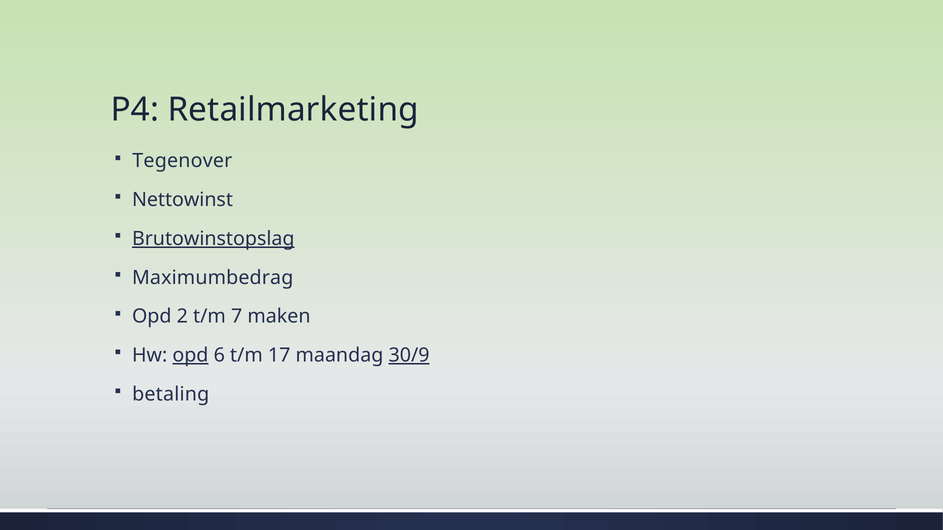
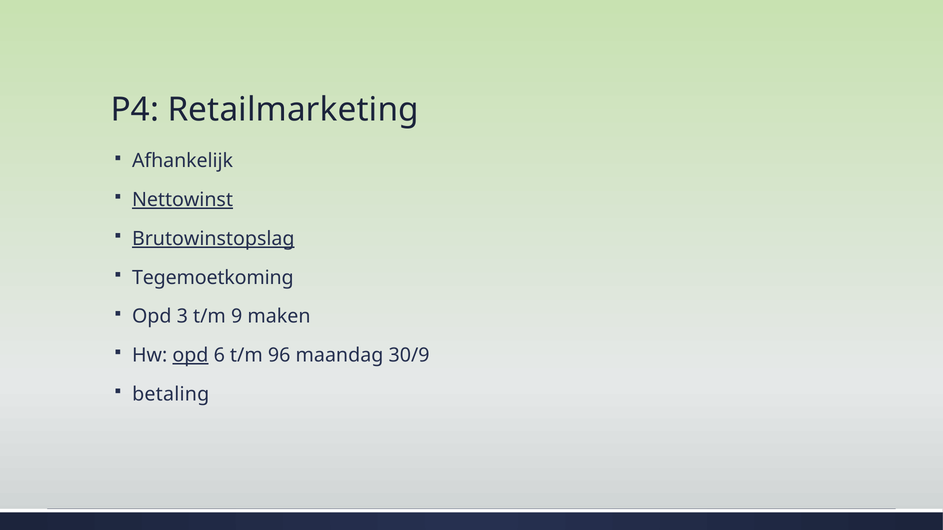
Tegenover: Tegenover -> Afhankelijk
Nettowinst underline: none -> present
Maximumbedrag: Maximumbedrag -> Tegemoetkoming
2: 2 -> 3
7: 7 -> 9
17: 17 -> 96
30/9 underline: present -> none
